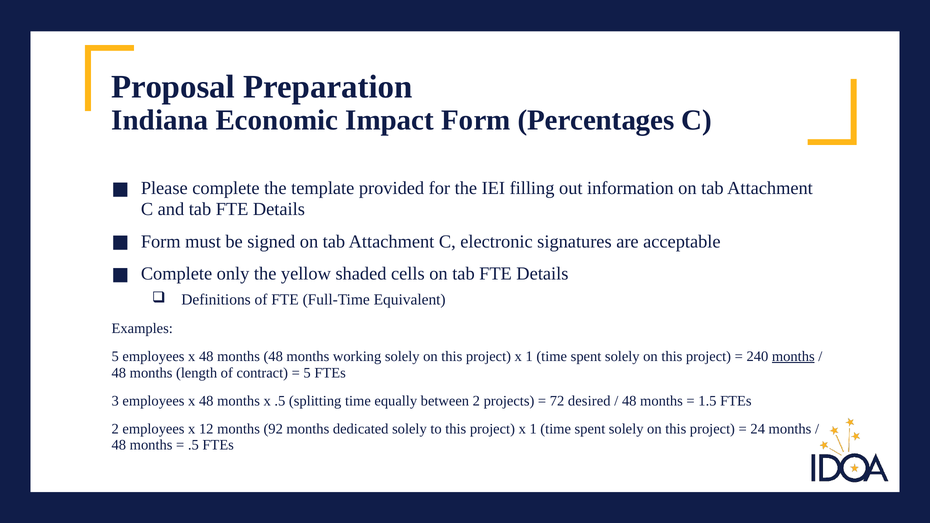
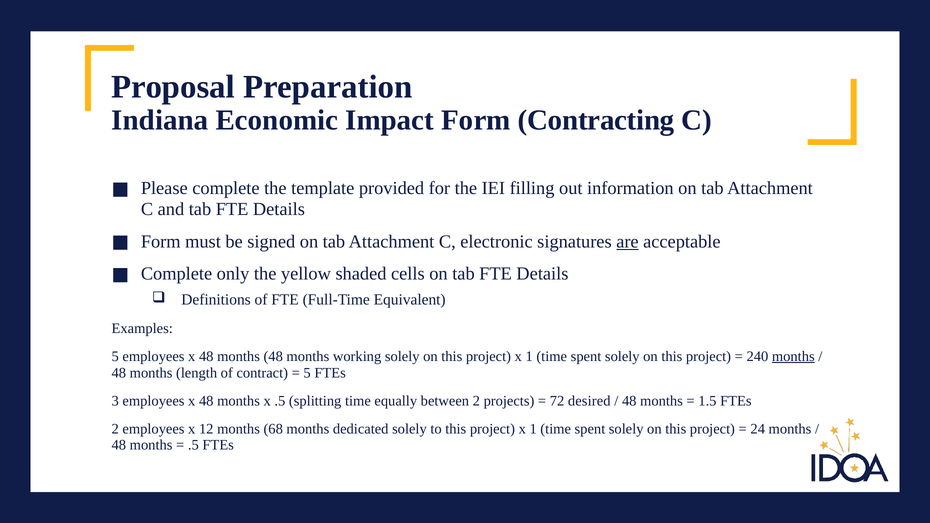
Percentages: Percentages -> Contracting
are underline: none -> present
92: 92 -> 68
